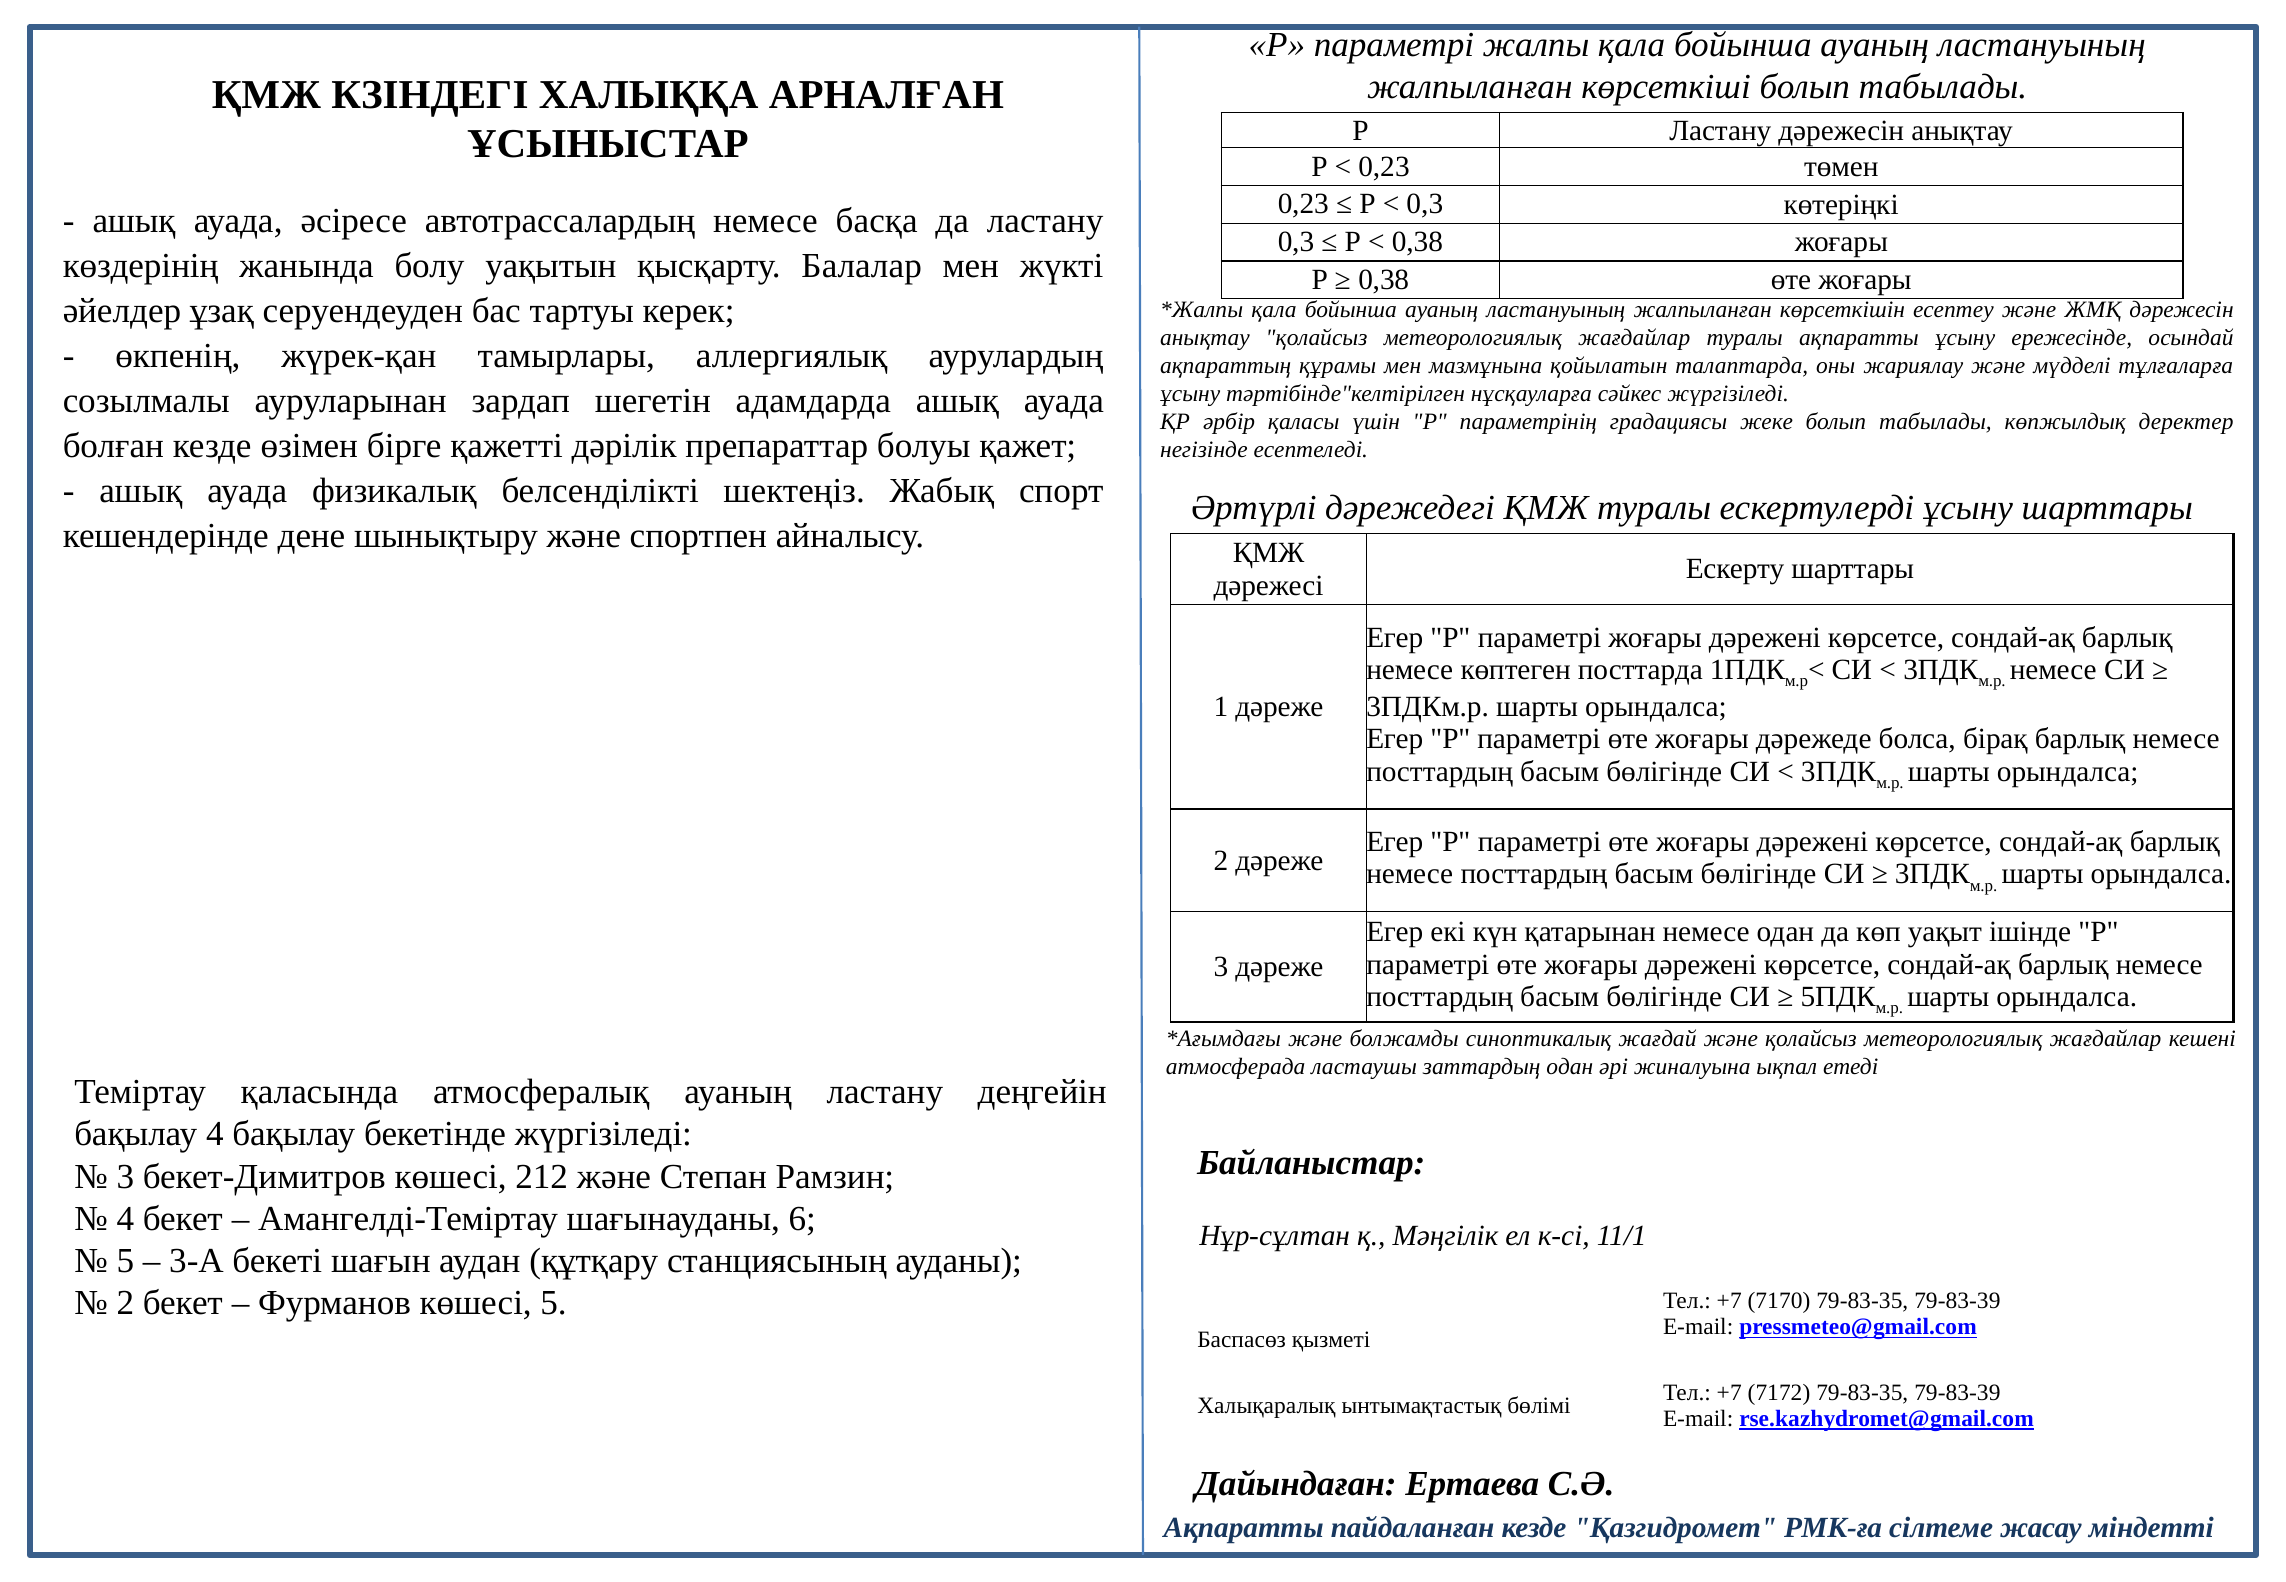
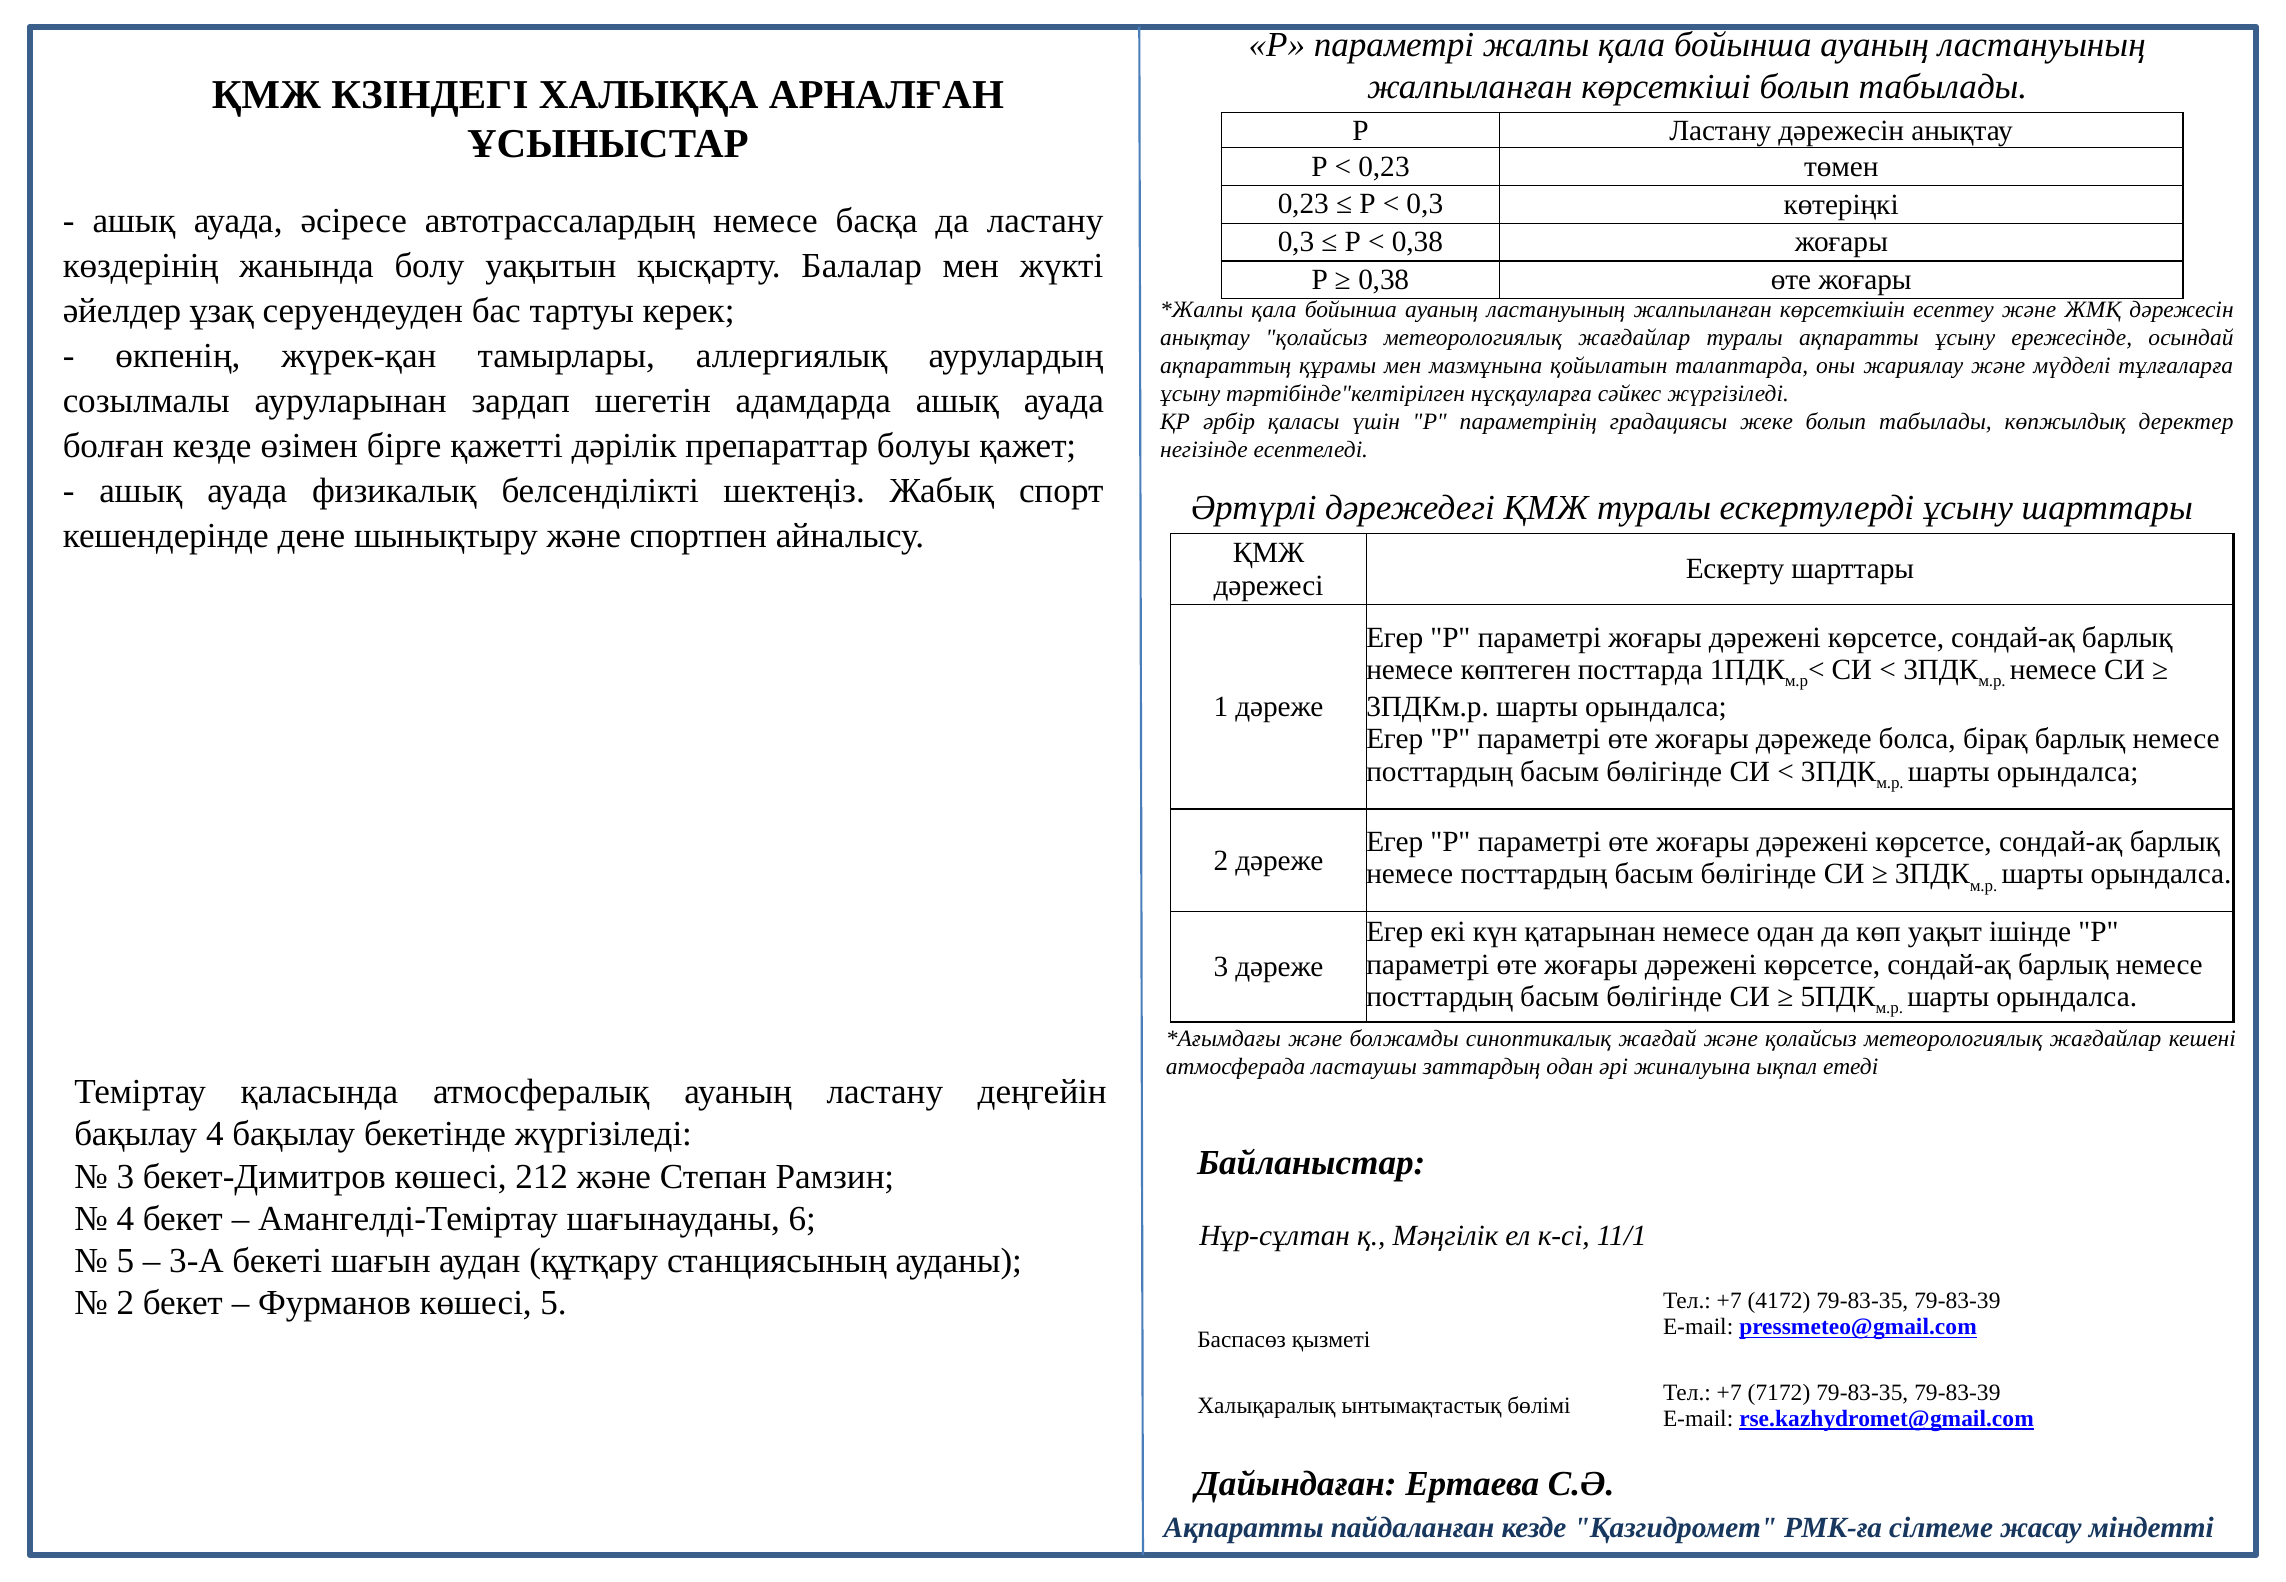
7170: 7170 -> 4172
